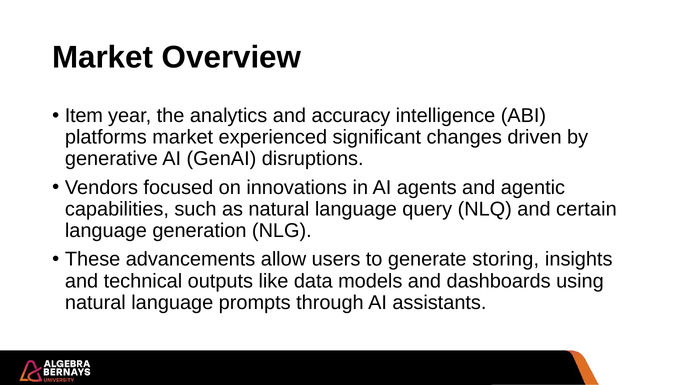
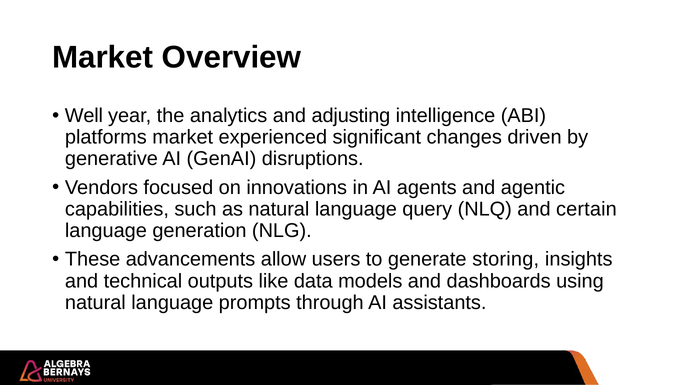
Item: Item -> Well
accuracy: accuracy -> adjusting
